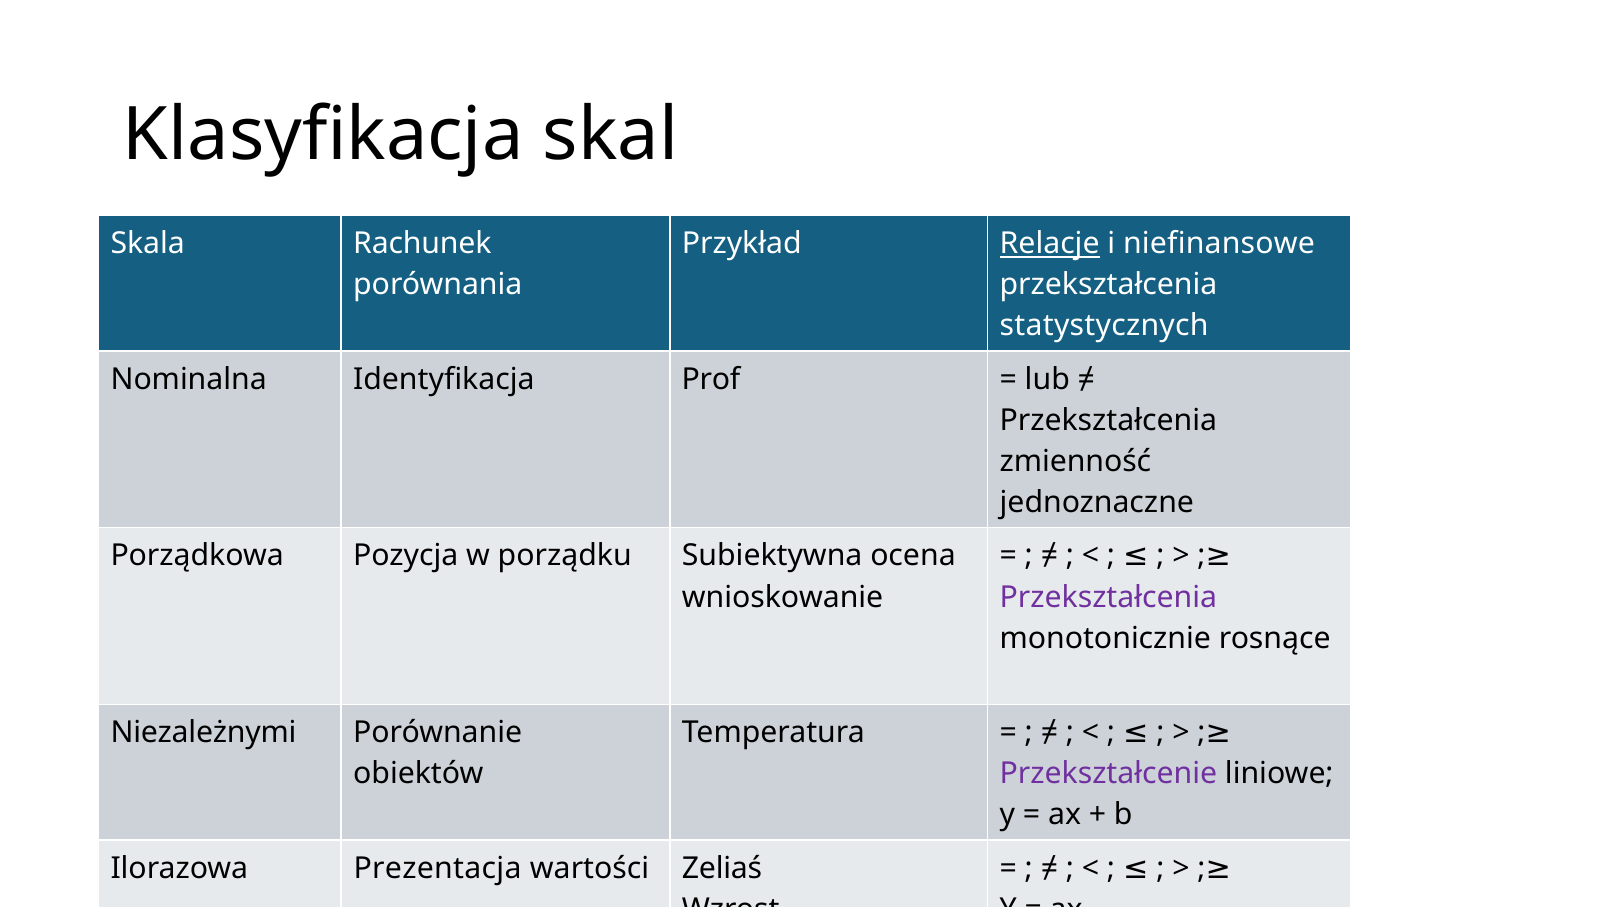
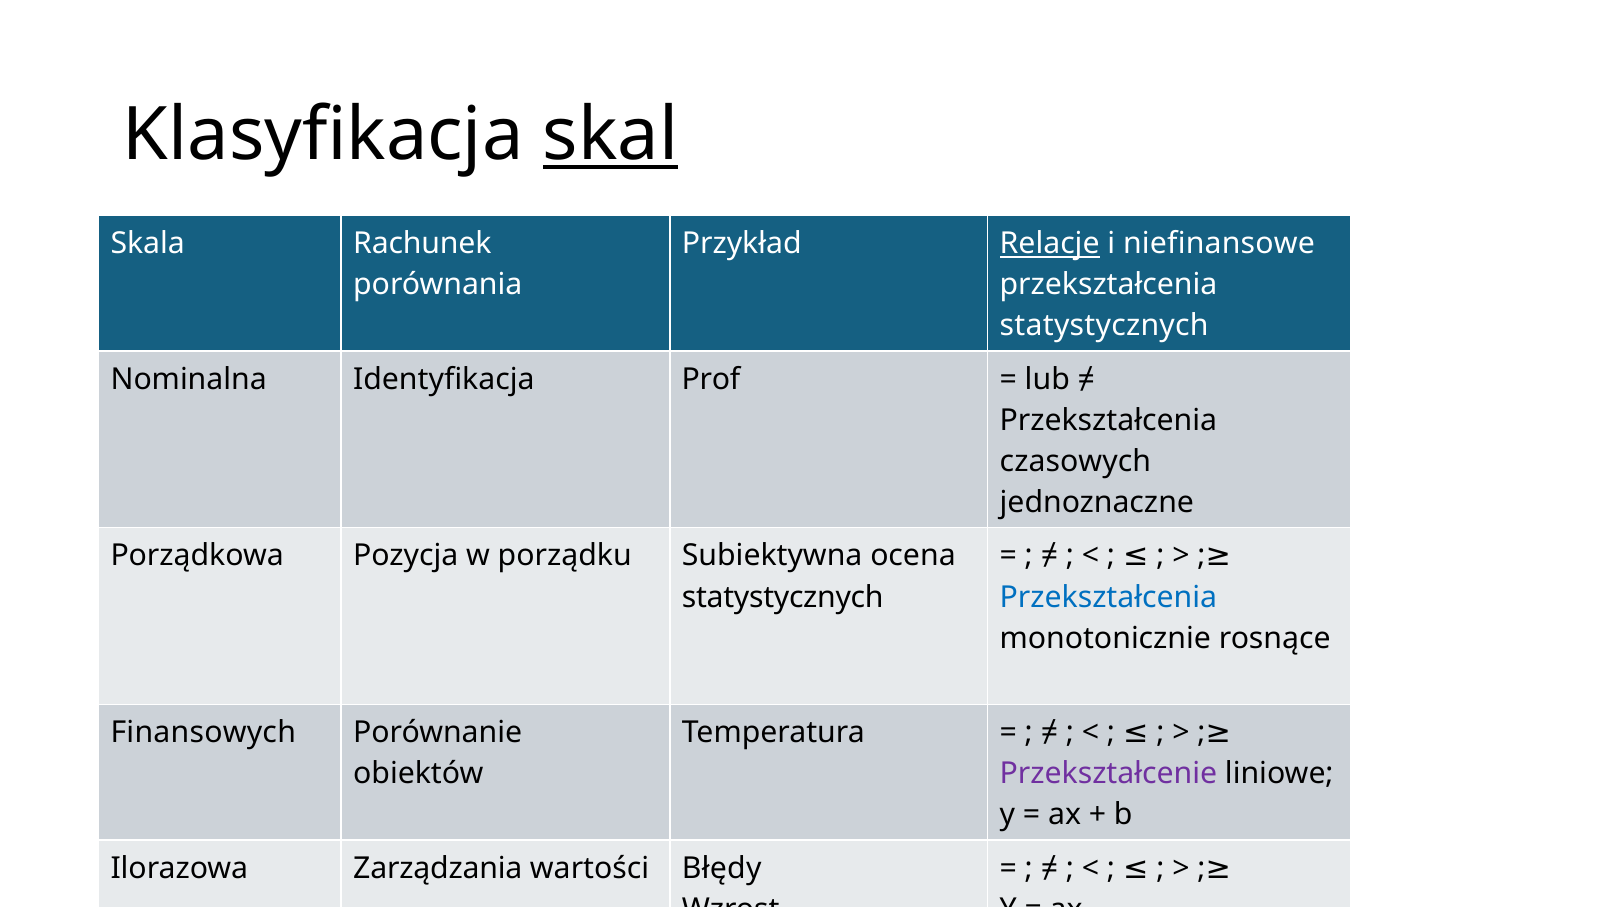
skal underline: none -> present
zmienność: zmienność -> czasowych
wnioskowanie at (783, 597): wnioskowanie -> statystycznych
Przekształcenia at (1108, 597) colour: purple -> blue
Niezależnymi: Niezależnymi -> Finansowych
Prezentacja: Prezentacja -> Zarządzania
Zeliaś: Zeliaś -> Błędy
